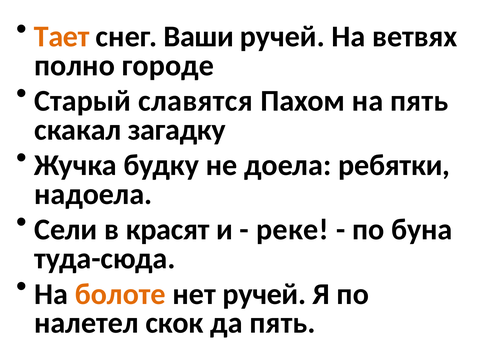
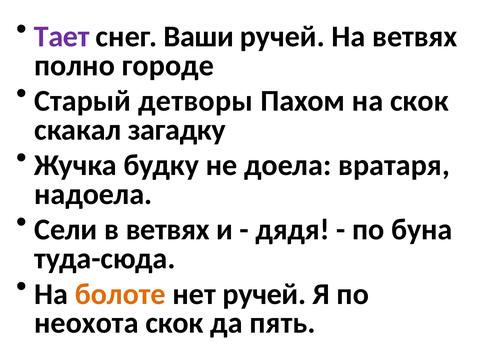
Тает colour: orange -> purple
славятся: славятся -> детворы
на пять: пять -> скок
ребятки: ребятки -> вратаря
в красят: красят -> ветвях
реке: реке -> дядя
налетел: налетел -> неохота
